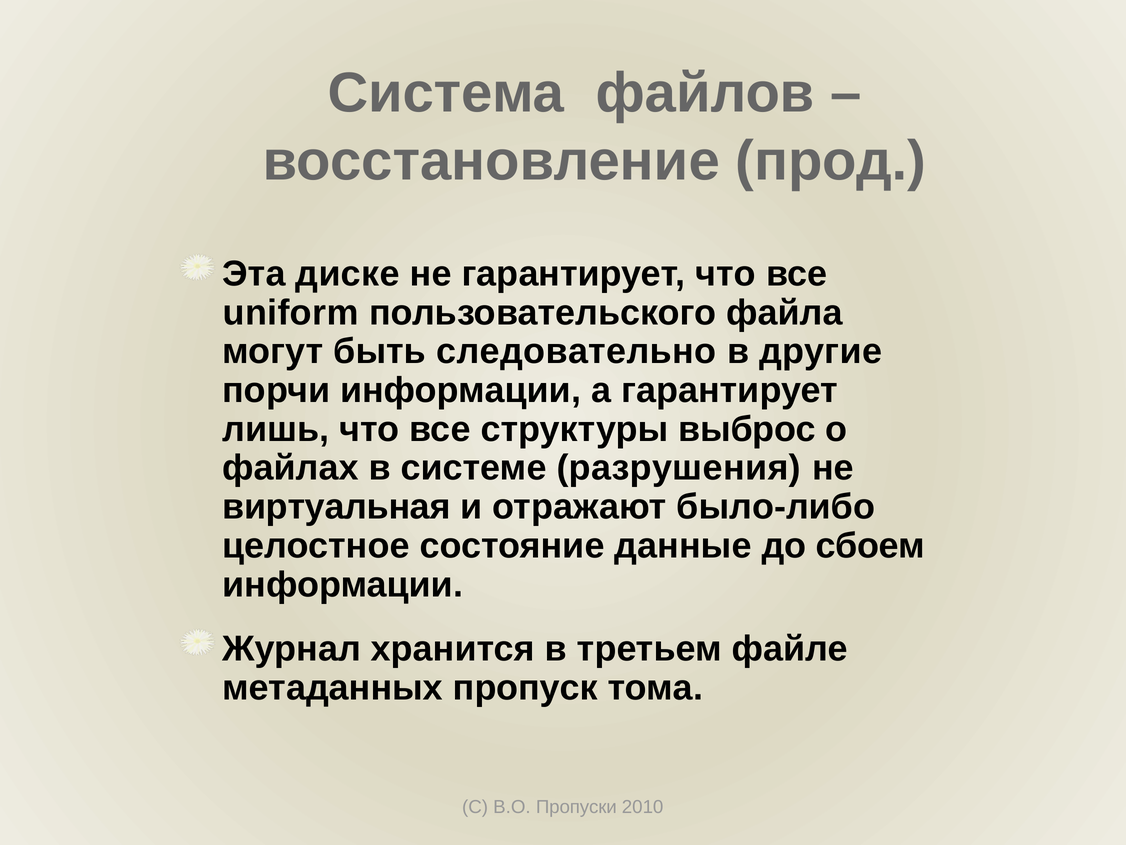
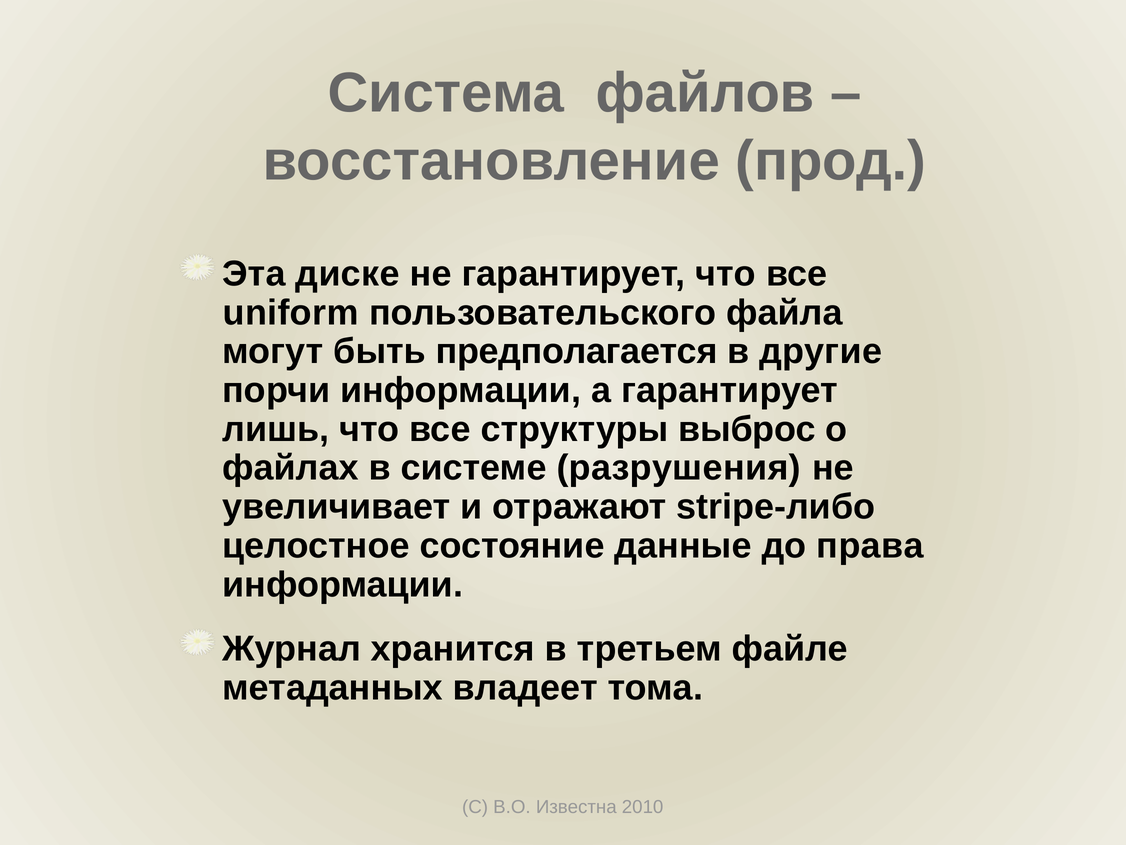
следовательно: следовательно -> предполагается
виртуальная: виртуальная -> увеличивает
было-либо: было-либо -> stripe-либо
сбоем: сбоем -> права
пропуск: пропуск -> владеет
Пропуски: Пропуски -> Известна
